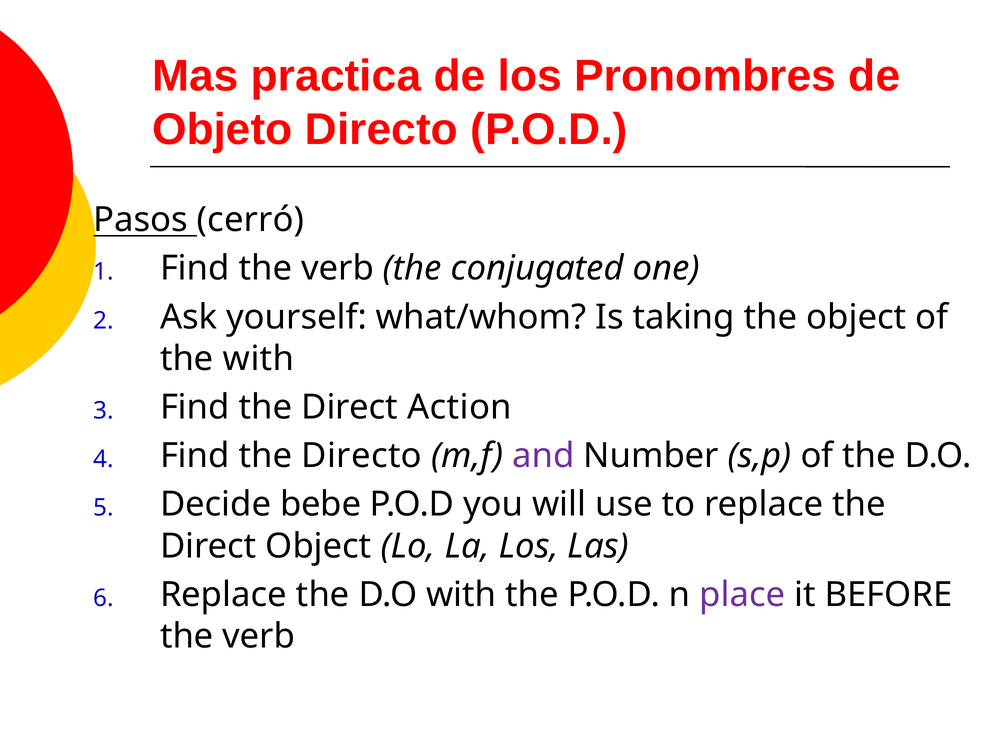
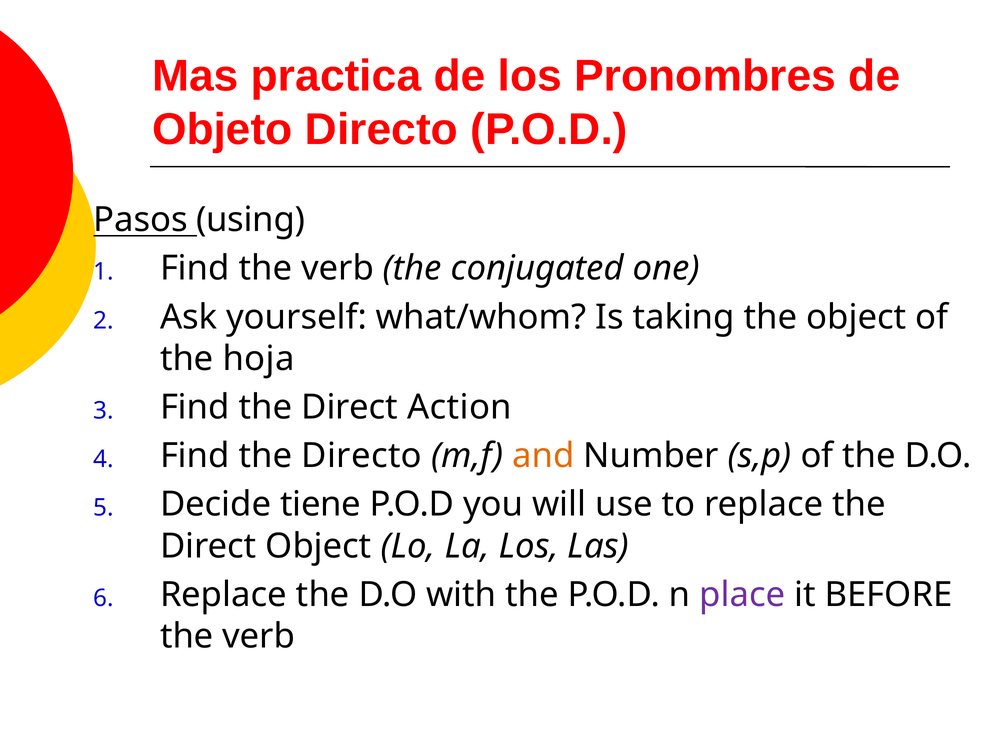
cerró: cerró -> using
the with: with -> hoja
and colour: purple -> orange
bebe: bebe -> tiene
